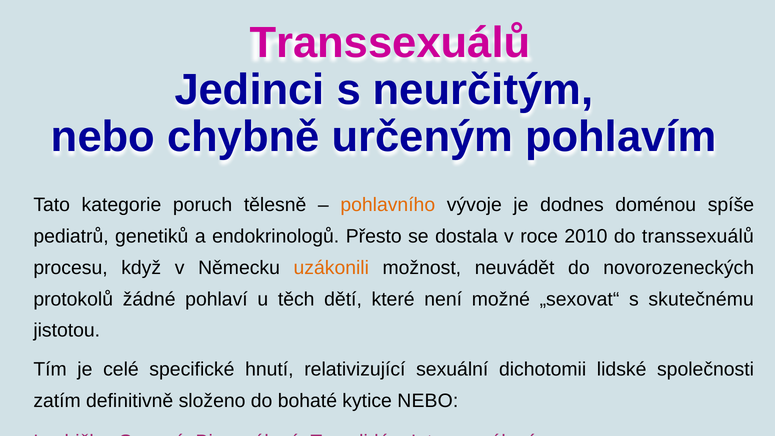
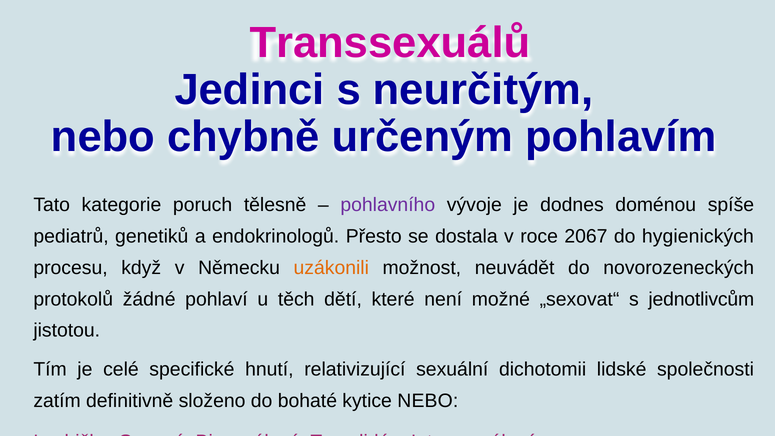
pohlavního colour: orange -> purple
2010: 2010 -> 2067
do transsexuálů: transsexuálů -> hygienických
skutečnému: skutečnému -> jednotlivcům
